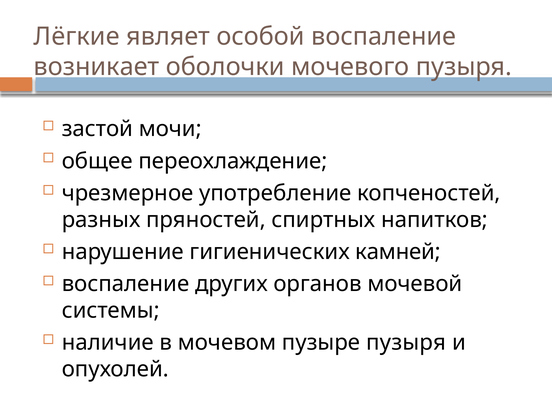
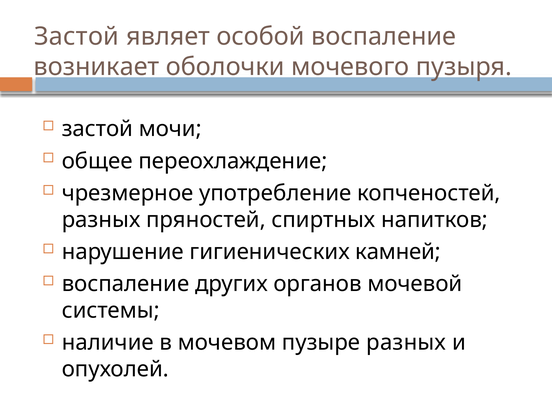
Лёгкие at (77, 37): Лёгкие -> Застой
пузыре пузыря: пузыря -> разных
